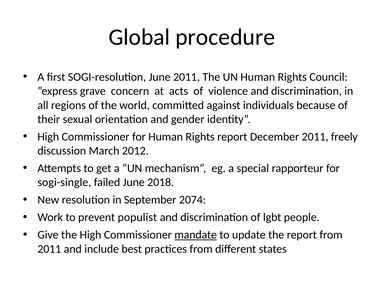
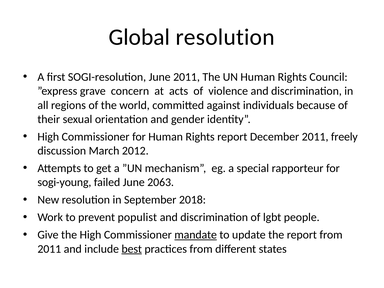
Global procedure: procedure -> resolution
sogi-single: sogi-single -> sogi-young
2018: 2018 -> 2063
2074: 2074 -> 2018
best underline: none -> present
